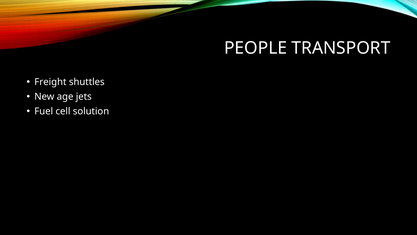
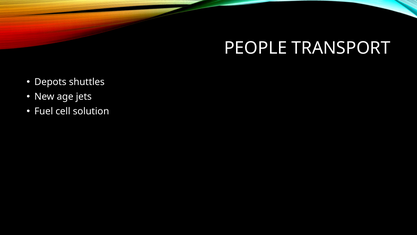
Freight: Freight -> Depots
